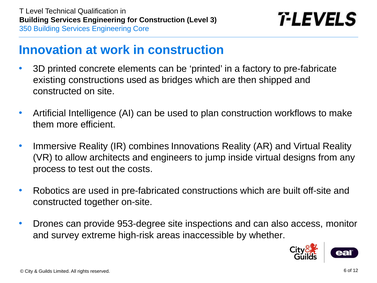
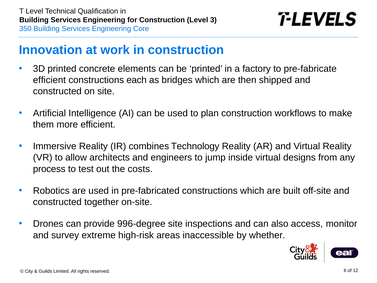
existing at (49, 80): existing -> efficient
constructions used: used -> each
Innovations: Innovations -> Technology
953-degree: 953-degree -> 996-degree
